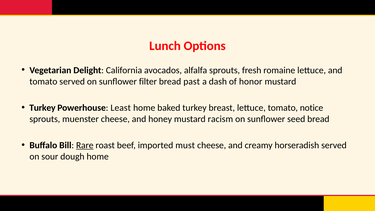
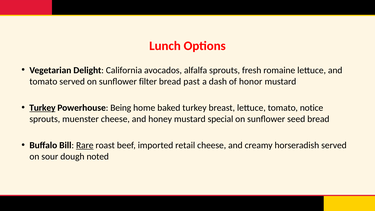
Turkey at (42, 108) underline: none -> present
Least: Least -> Being
racism: racism -> special
must: must -> retail
dough home: home -> noted
